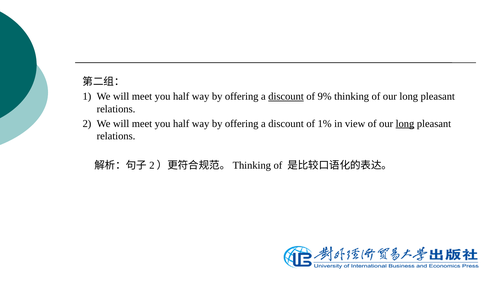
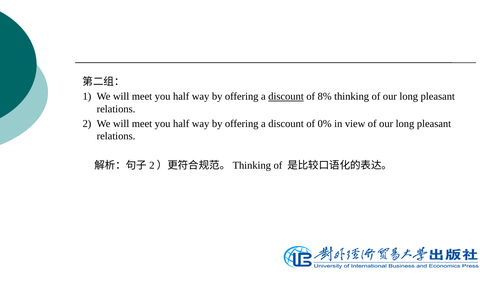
9%: 9% -> 8%
1%: 1% -> 0%
long at (405, 123) underline: present -> none
